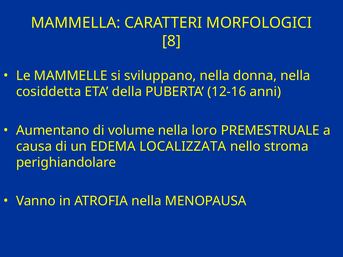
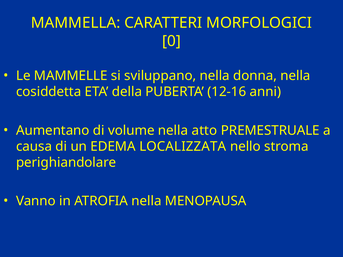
8: 8 -> 0
loro: loro -> atto
